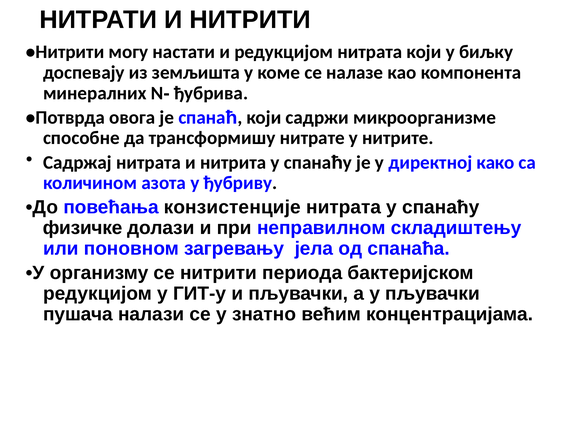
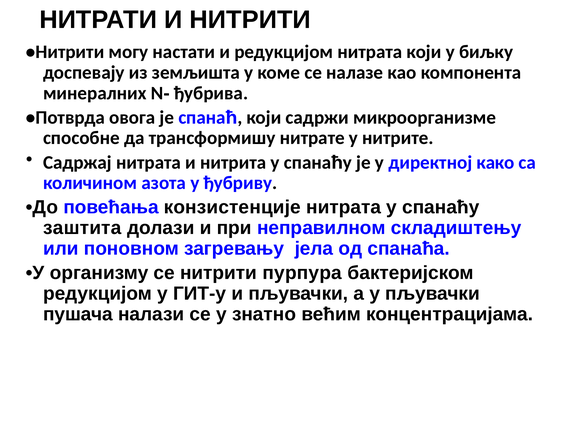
физичке: физичке -> заштита
периода: периода -> пурпура
